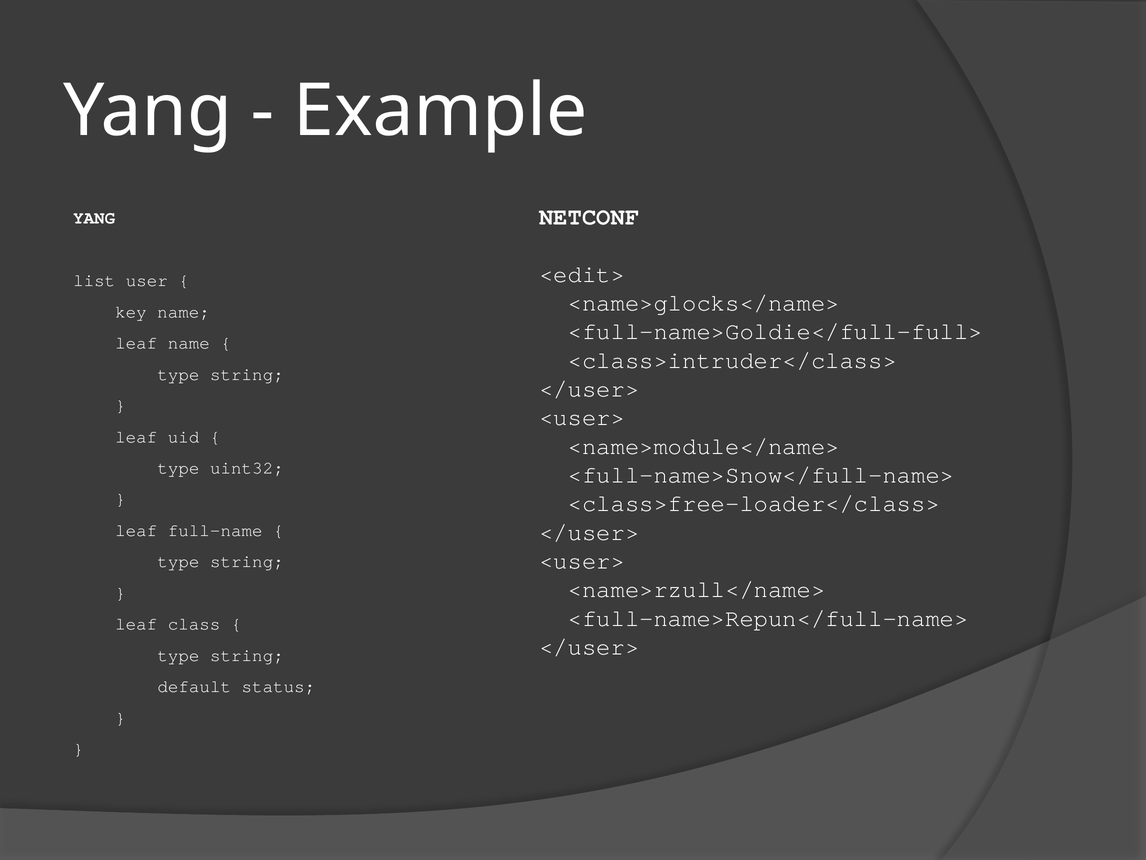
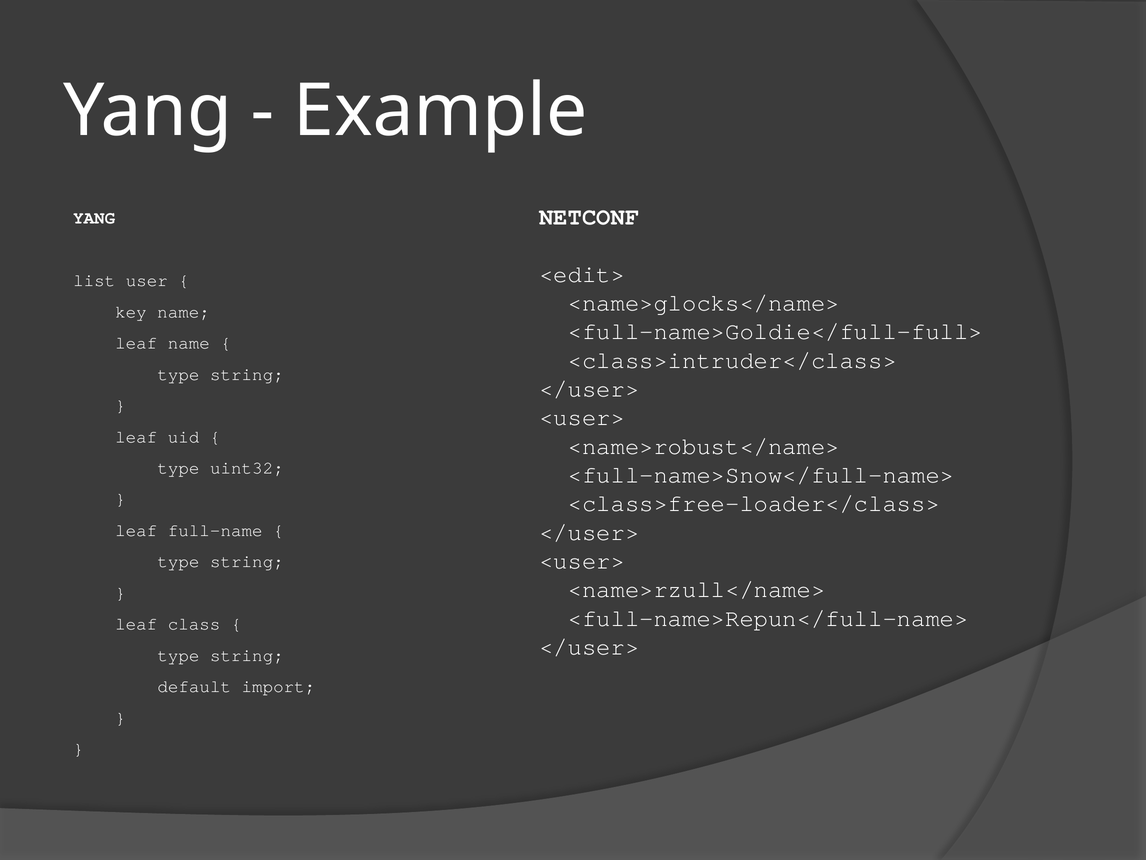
<name>module</name>: <name>module</name> -> <name>robust</name>
status: status -> import
